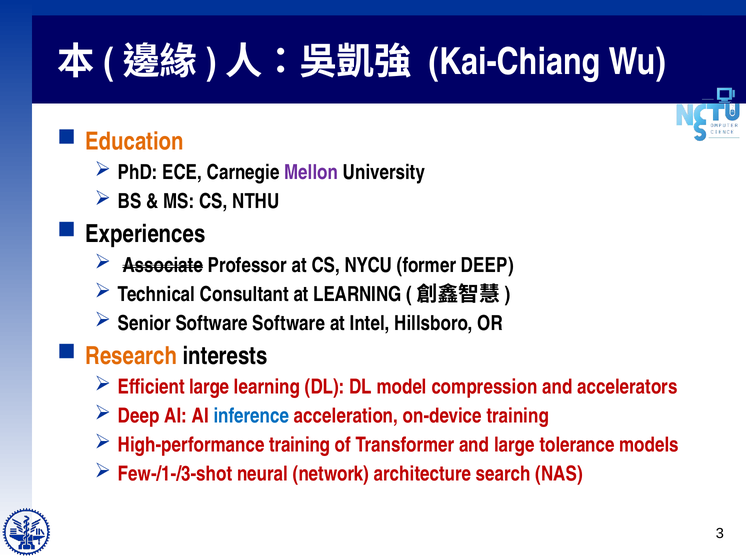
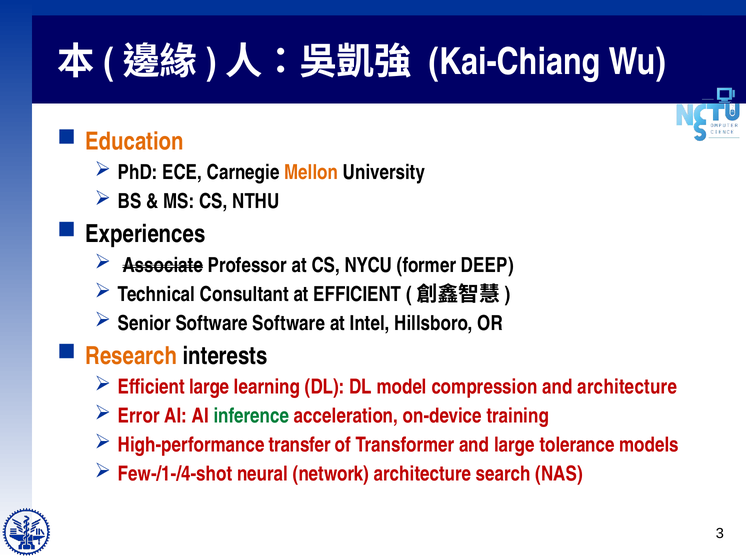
Mellon colour: purple -> orange
at LEARNING: LEARNING -> EFFICIENT
and accelerators: accelerators -> architecture
Deep at (139, 416): Deep -> Error
inference colour: blue -> green
High-performance training: training -> transfer
Few-/1-/3-shot: Few-/1-/3-shot -> Few-/1-/4-shot
